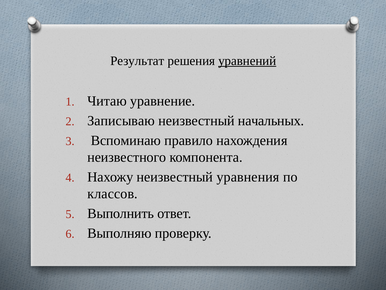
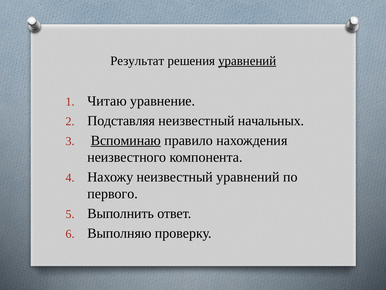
Записываю: Записываю -> Подставляя
Вспоминаю underline: none -> present
неизвестный уравнения: уравнения -> уравнений
классов: классов -> первого
